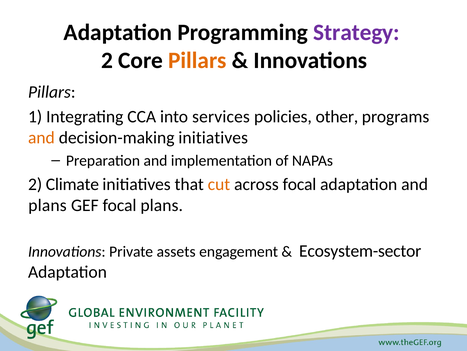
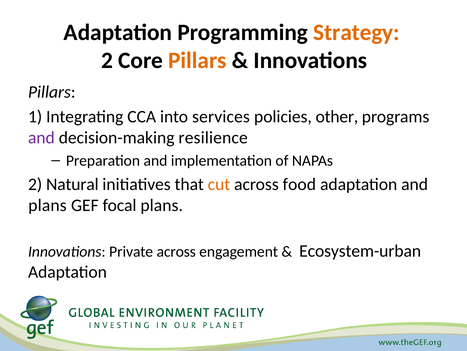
Strategy colour: purple -> orange
and at (41, 137) colour: orange -> purple
decision-making initiatives: initiatives -> resilience
Climate: Climate -> Natural
across focal: focal -> food
Private assets: assets -> across
Ecosystem-sector: Ecosystem-sector -> Ecosystem-urban
